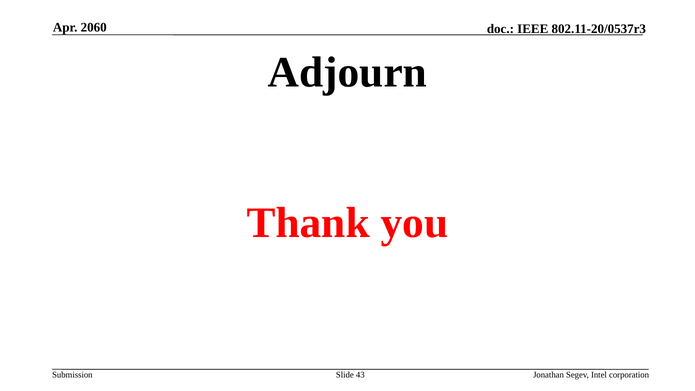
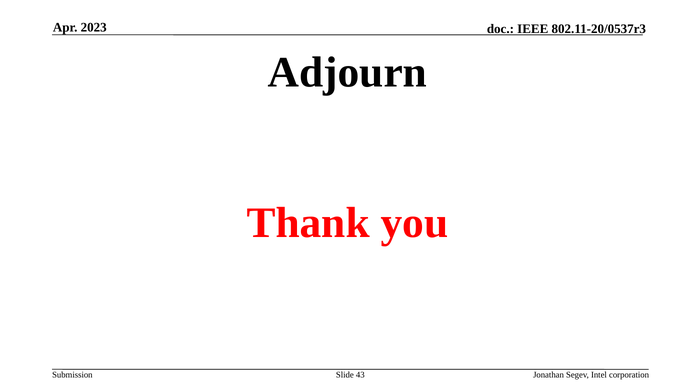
2060: 2060 -> 2023
